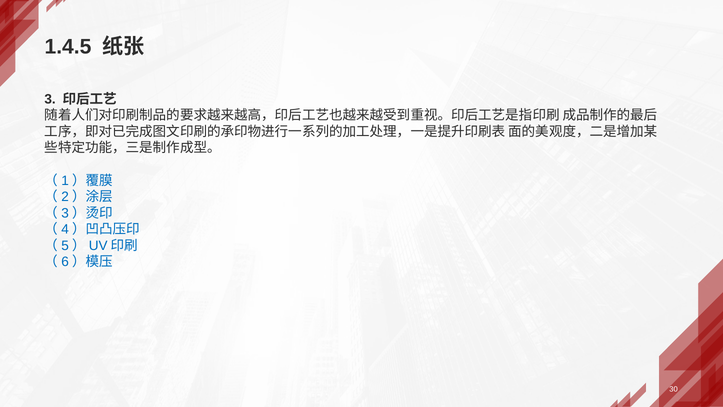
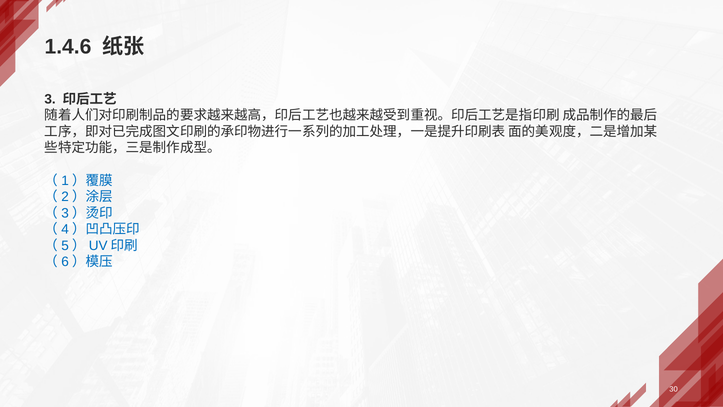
1.4.5: 1.4.5 -> 1.4.6
